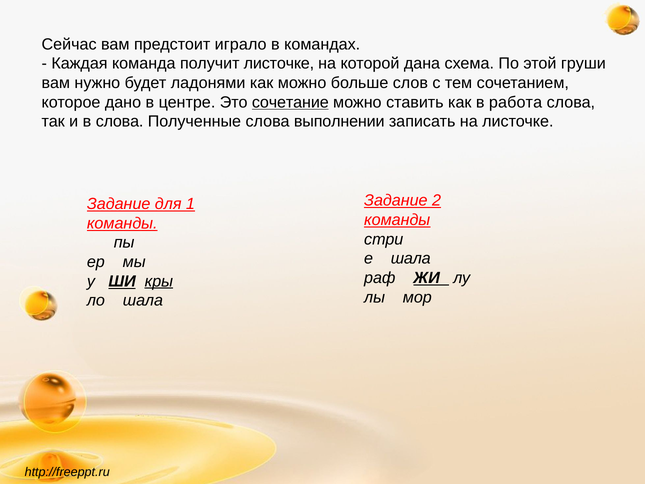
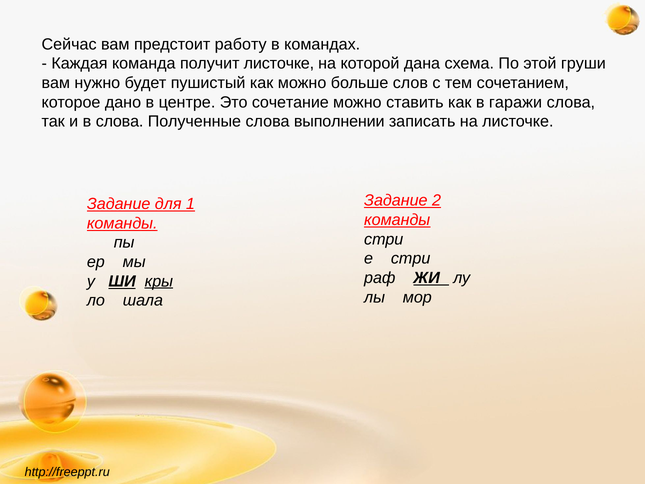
играло: играло -> работу
ладонями: ладонями -> пушистый
сочетание underline: present -> none
работа: работа -> гаражи
е шала: шала -> стри
